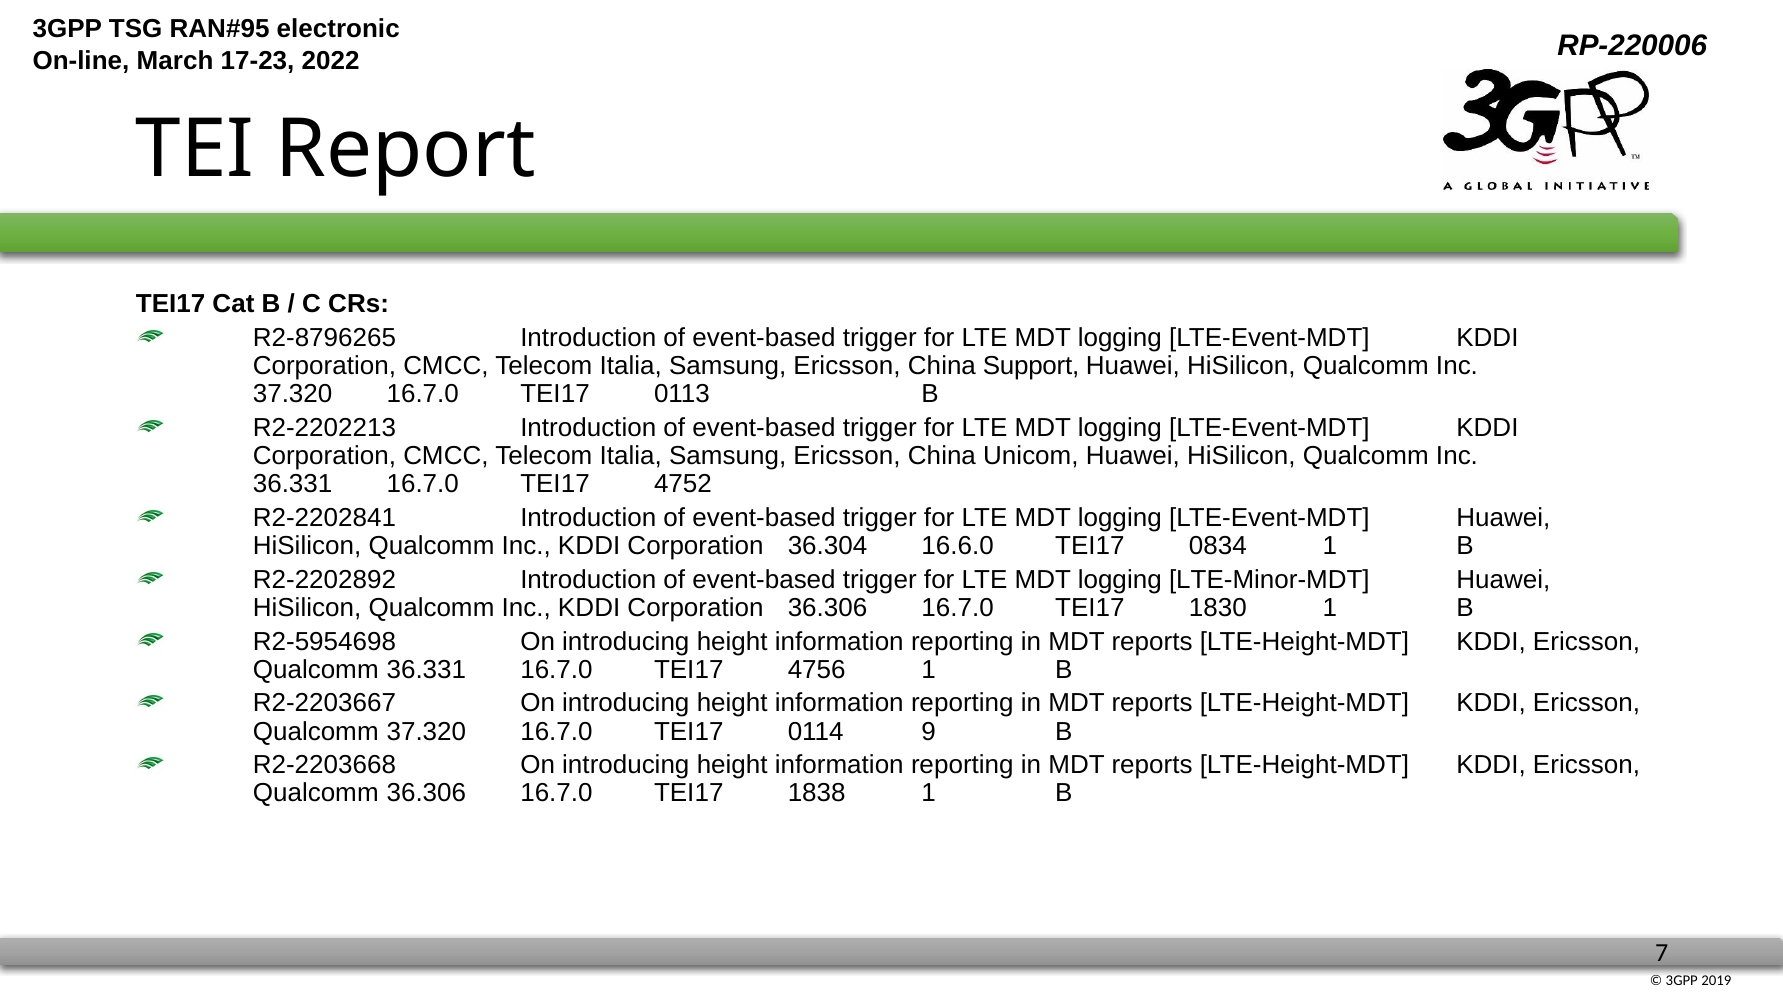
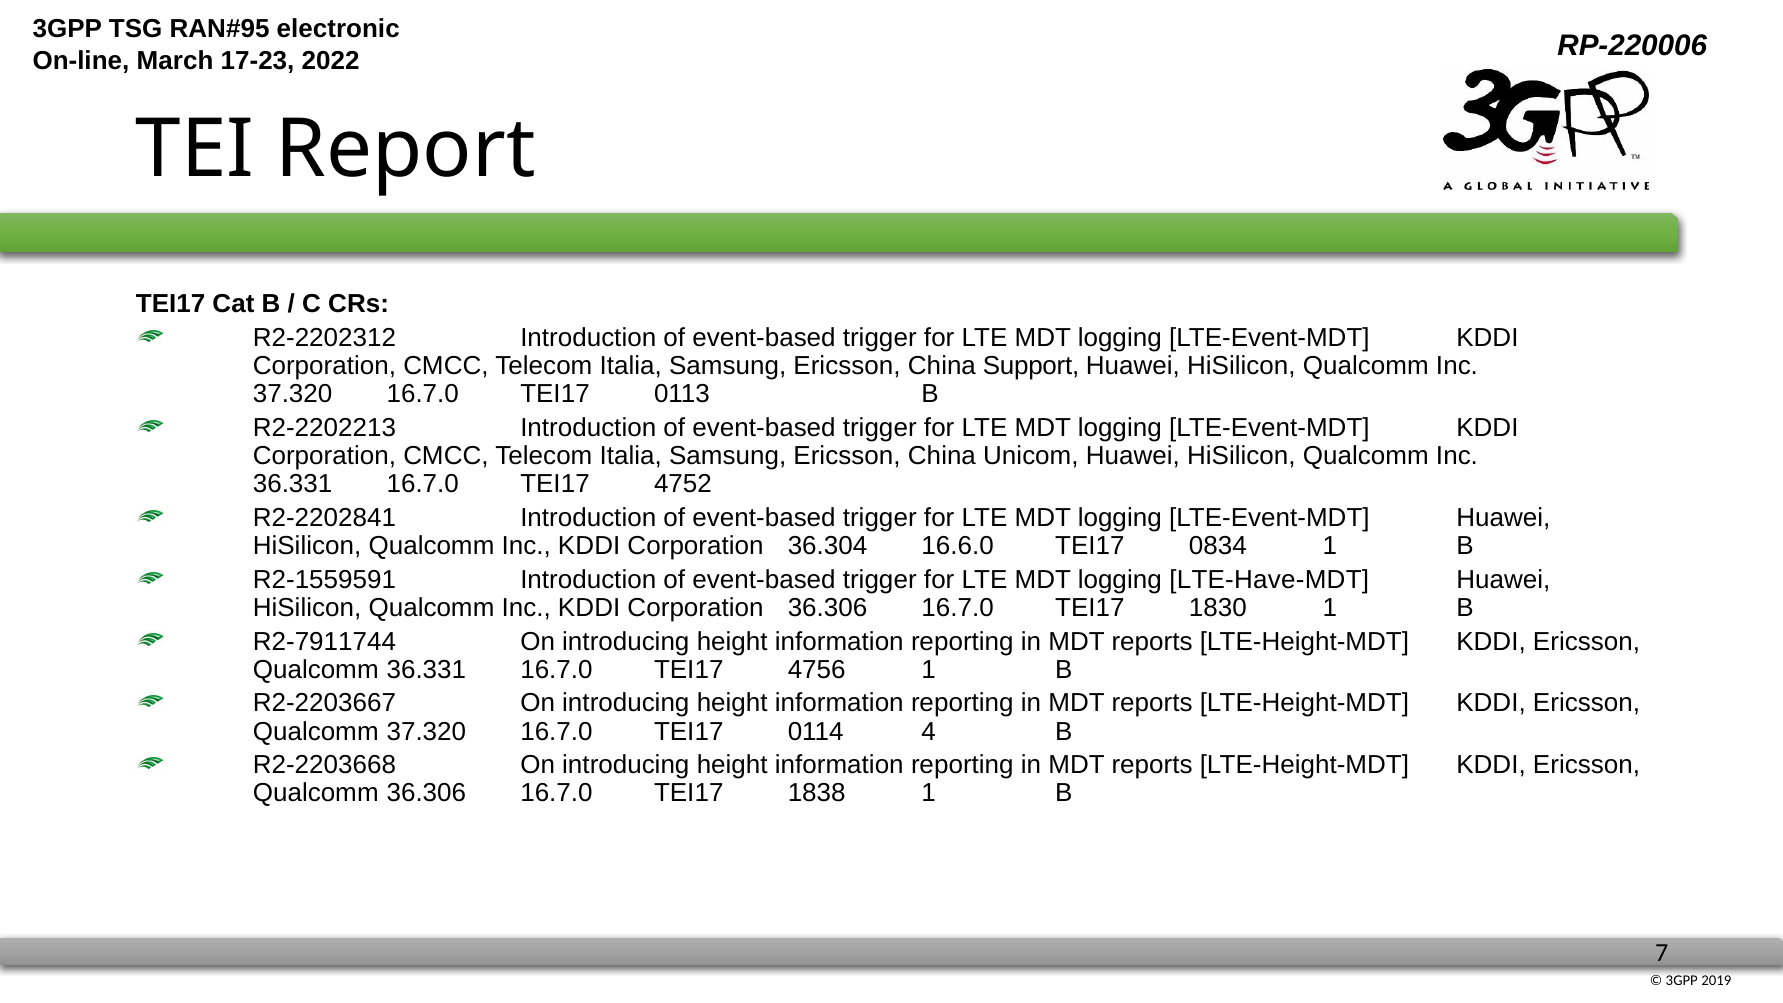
R2-8796265: R2-8796265 -> R2-2202312
R2-2202892: R2-2202892 -> R2-1559591
LTE-Minor-MDT: LTE-Minor-MDT -> LTE-Have-MDT
R2-5954698: R2-5954698 -> R2-7911744
9: 9 -> 4
